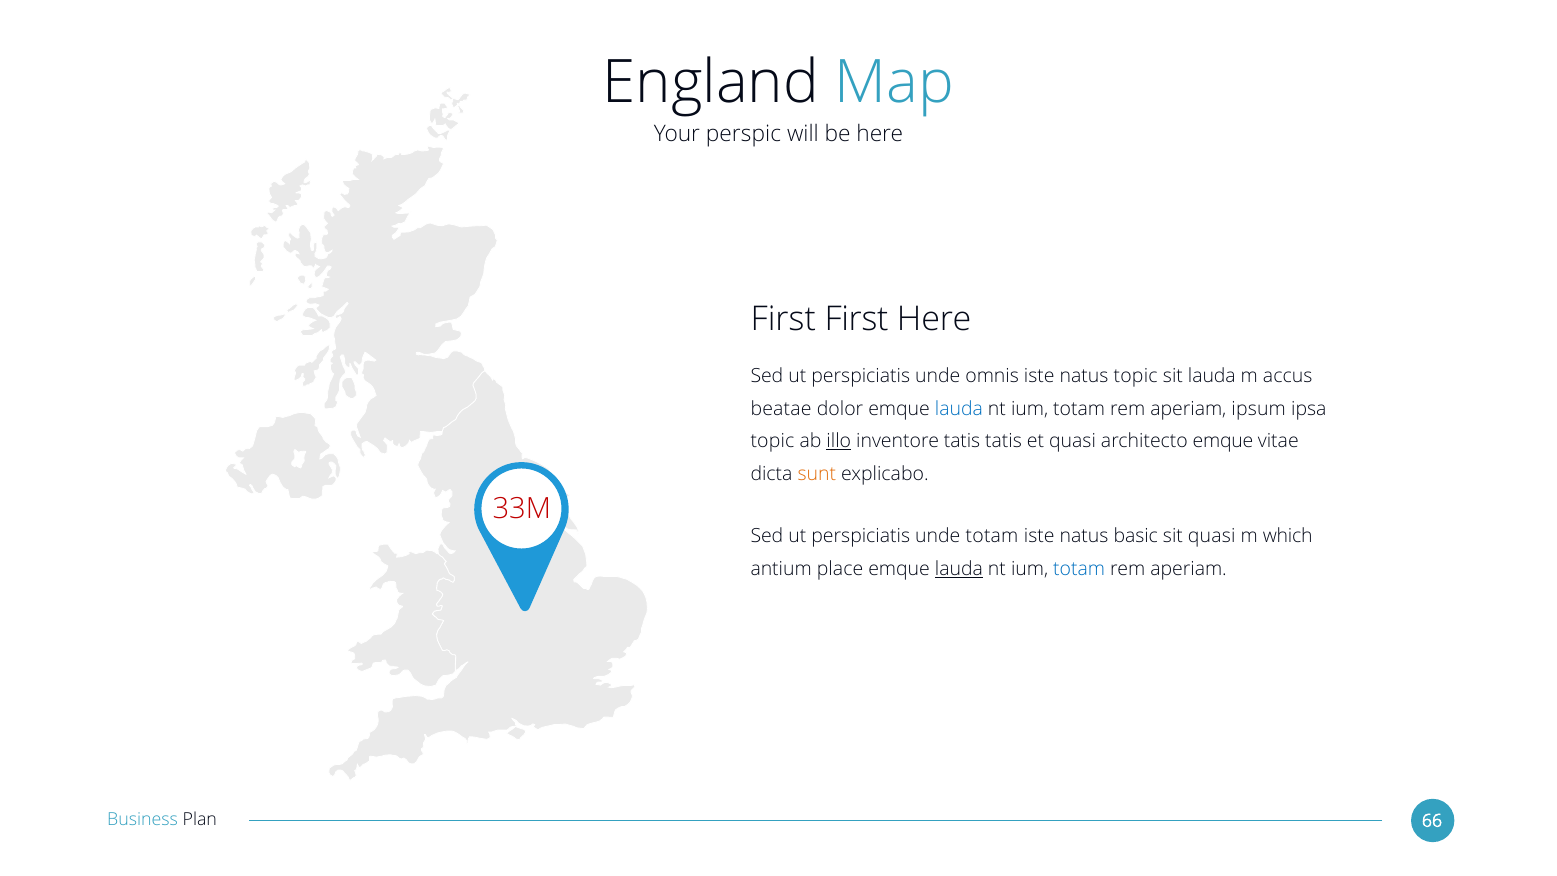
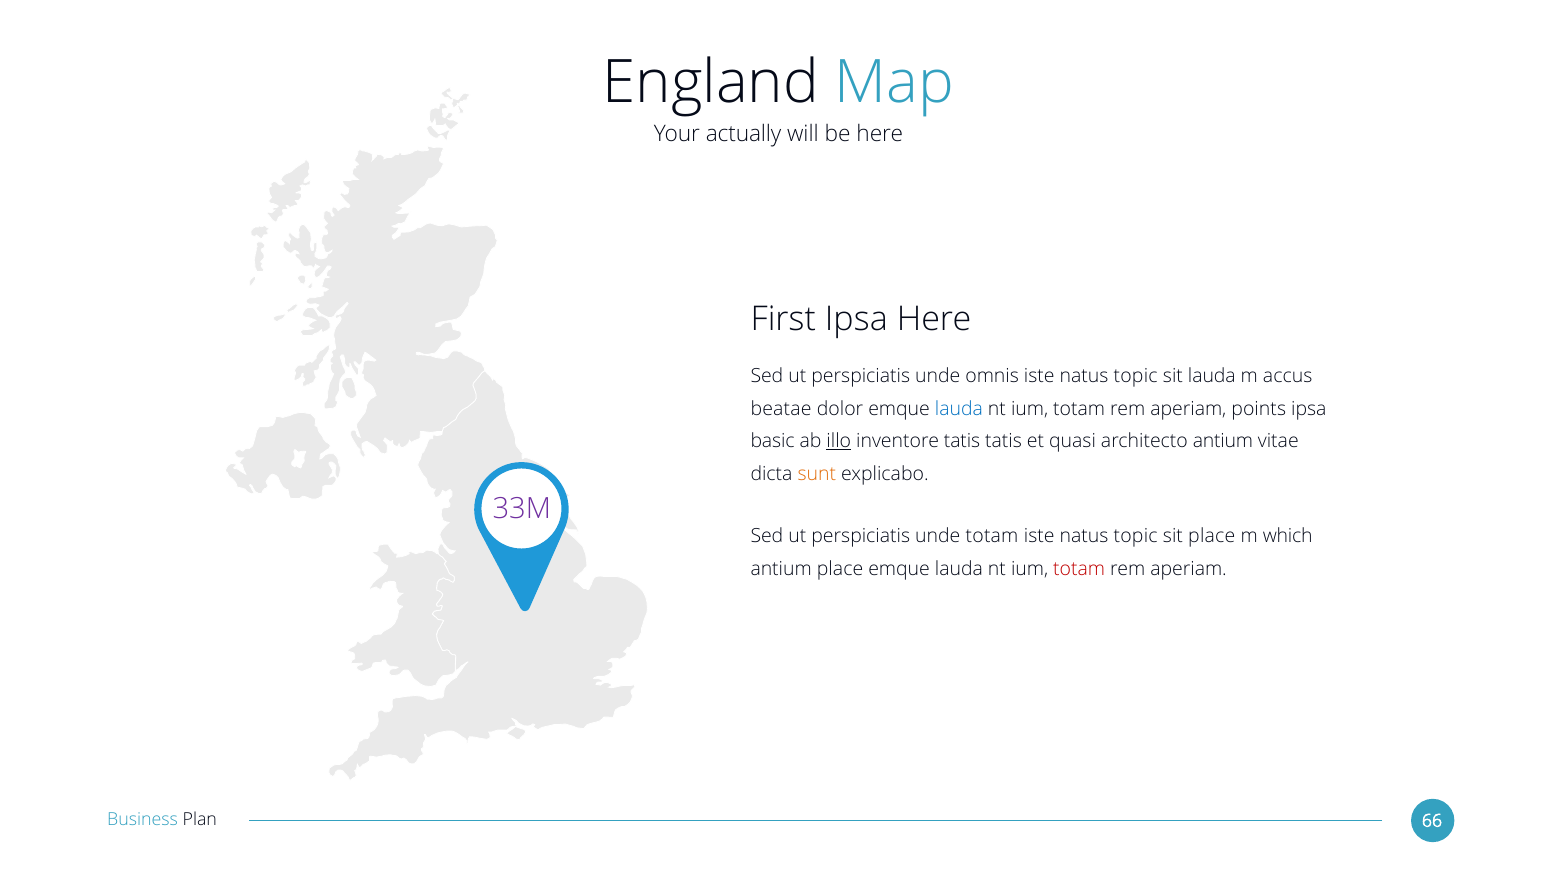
perspic: perspic -> actually
First First: First -> Ipsa
ipsum: ipsum -> points
topic at (772, 441): topic -> basic
architecto emque: emque -> antium
33M colour: red -> purple
basic at (1136, 536): basic -> topic
sit quasi: quasi -> place
lauda at (959, 569) underline: present -> none
totam at (1079, 569) colour: blue -> red
